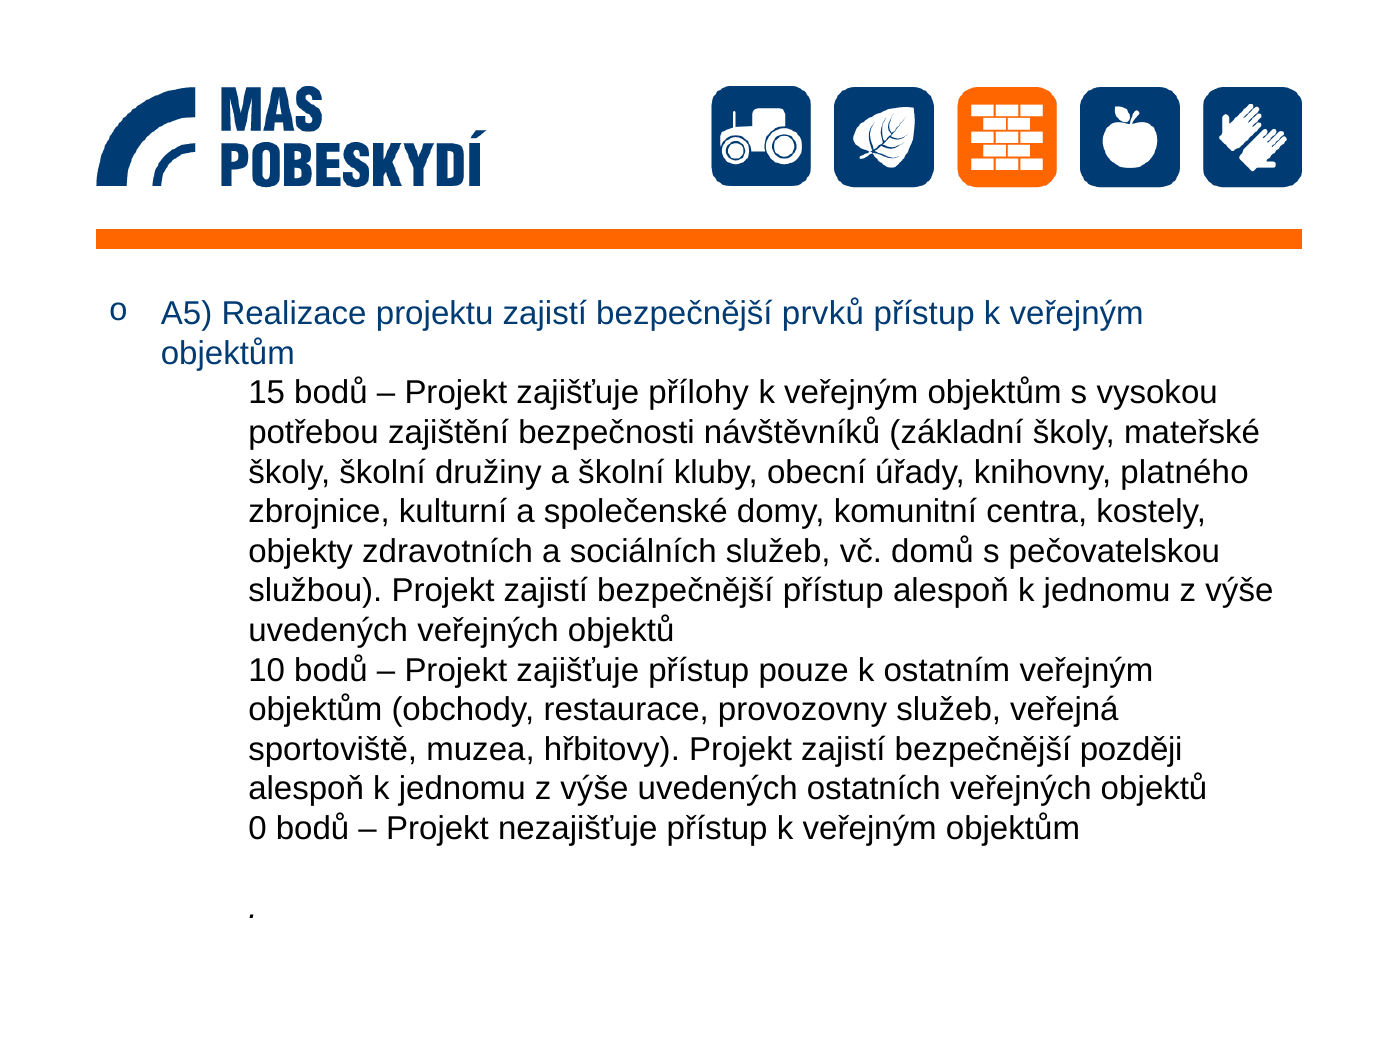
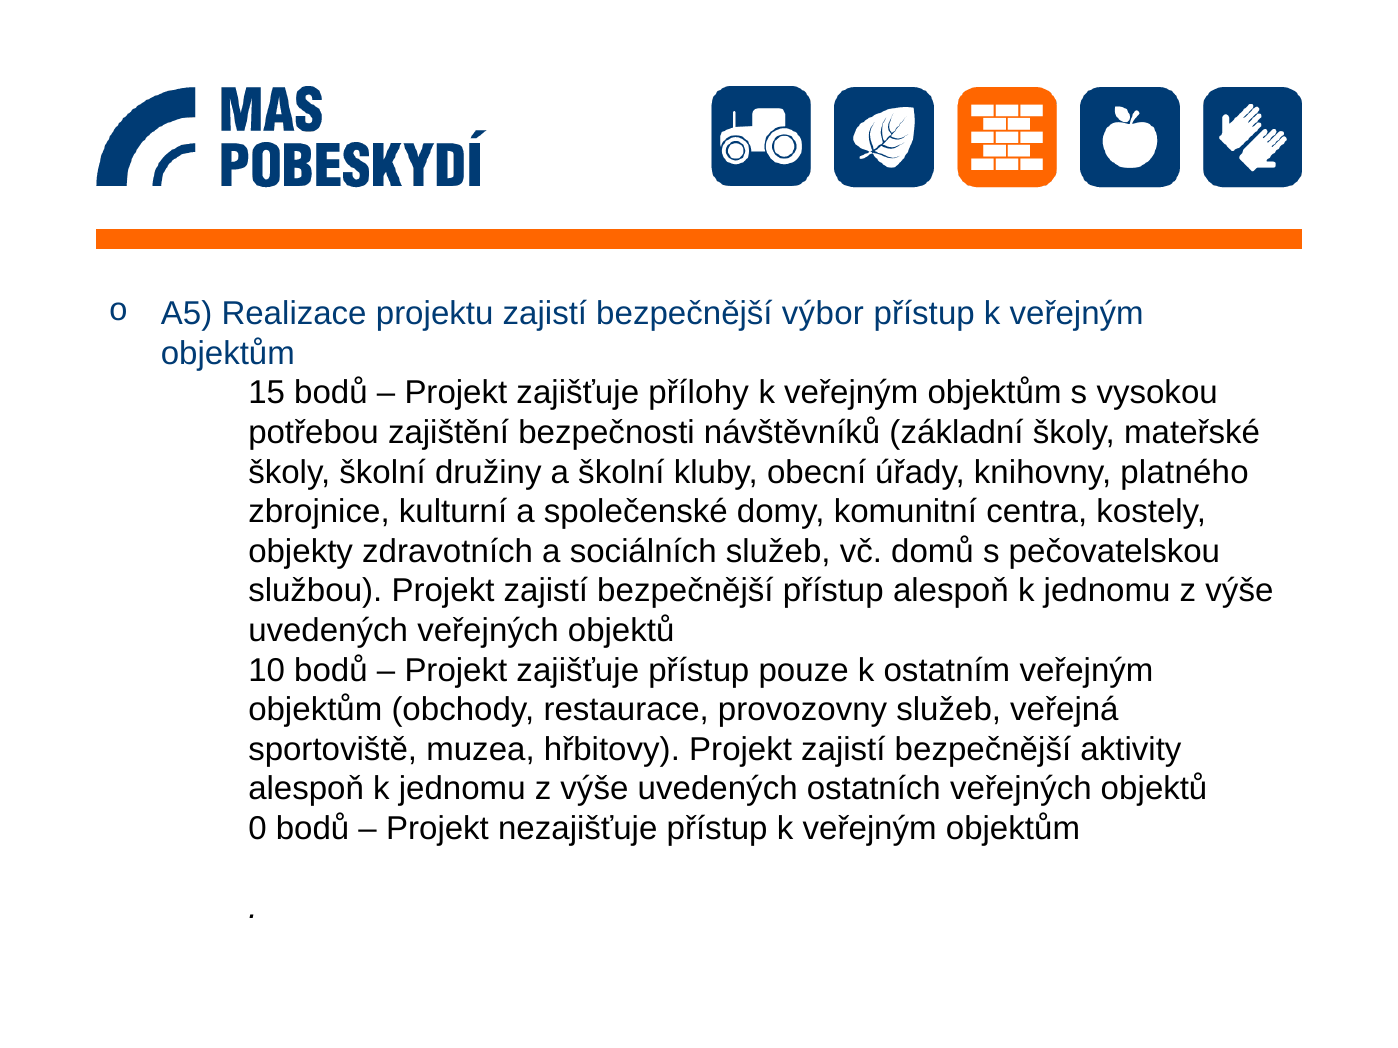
prvků: prvků -> výbor
později: později -> aktivity
